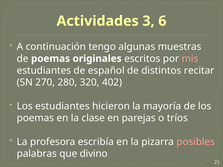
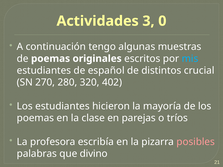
6: 6 -> 0
mis colour: pink -> light blue
recitar: recitar -> crucial
